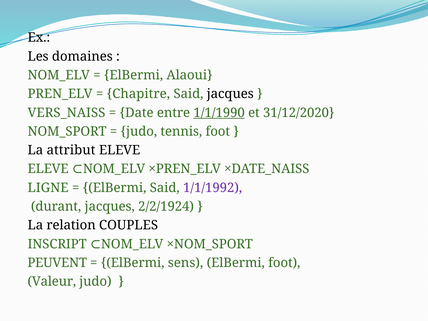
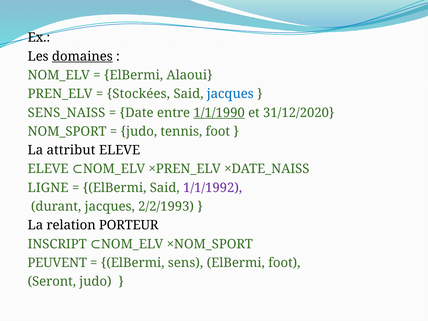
domaines underline: none -> present
Chapitre: Chapitre -> Stockées
jacques at (230, 94) colour: black -> blue
VERS_NAISS: VERS_NAISS -> SENS_NAISS
2/2/1924: 2/2/1924 -> 2/2/1993
COUPLES: COUPLES -> PORTEUR
Valeur: Valeur -> Seront
